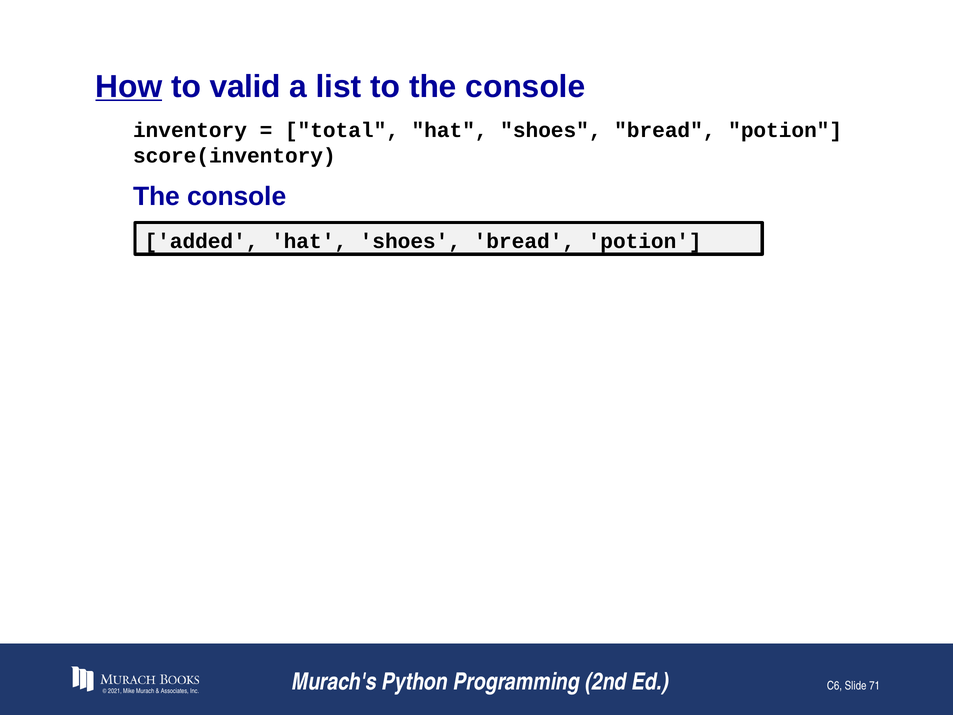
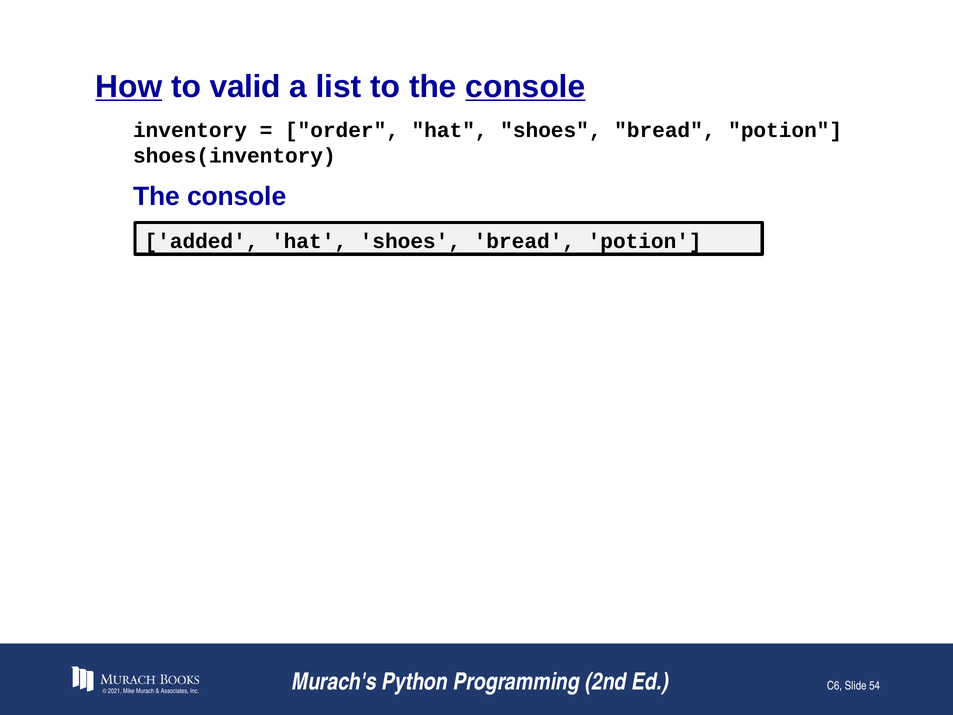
console at (525, 87) underline: none -> present
total: total -> order
score(inventory: score(inventory -> shoes(inventory
71: 71 -> 54
